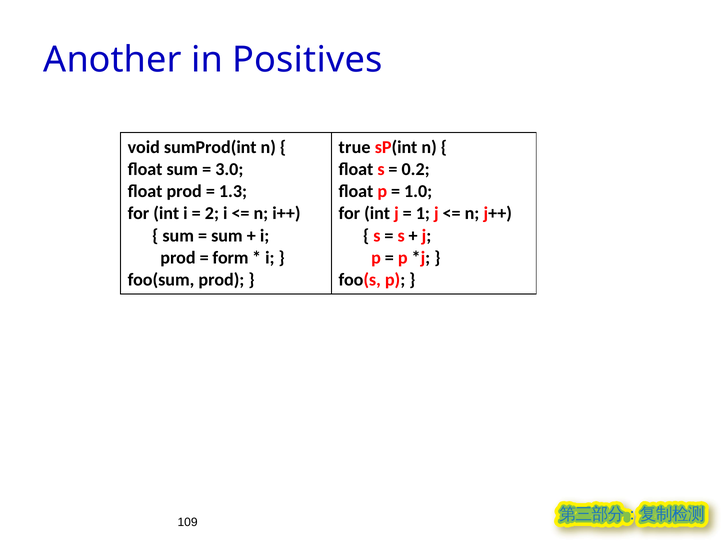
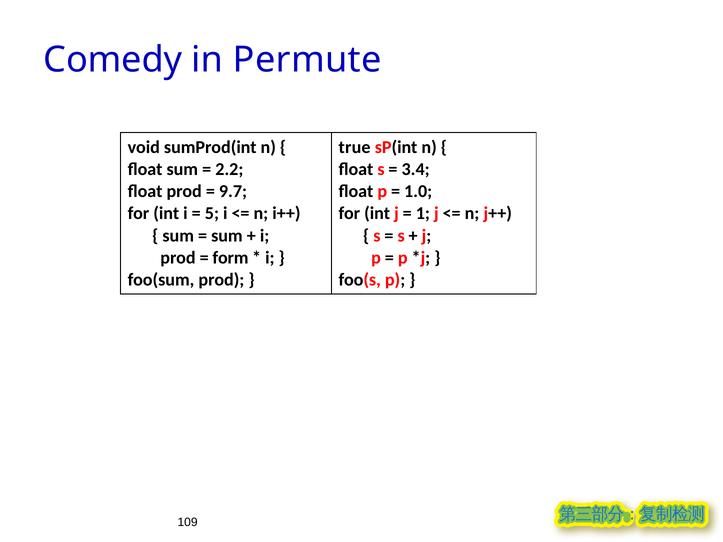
Another: Another -> Comedy
Positives: Positives -> Permute
3.0: 3.0 -> 2.2
0.2: 0.2 -> 3.4
1.3: 1.3 -> 9.7
2: 2 -> 5
